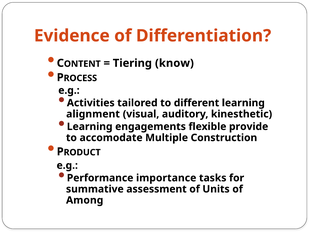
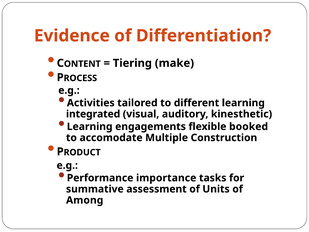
know: know -> make
alignment: alignment -> integrated
provide: provide -> booked
